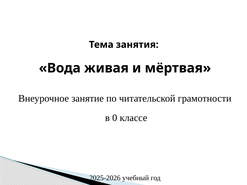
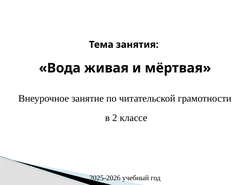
0: 0 -> 2
